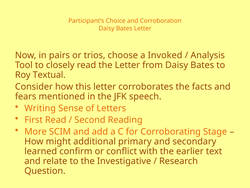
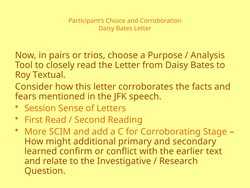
Invoked: Invoked -> Purpose
Writing: Writing -> Session
